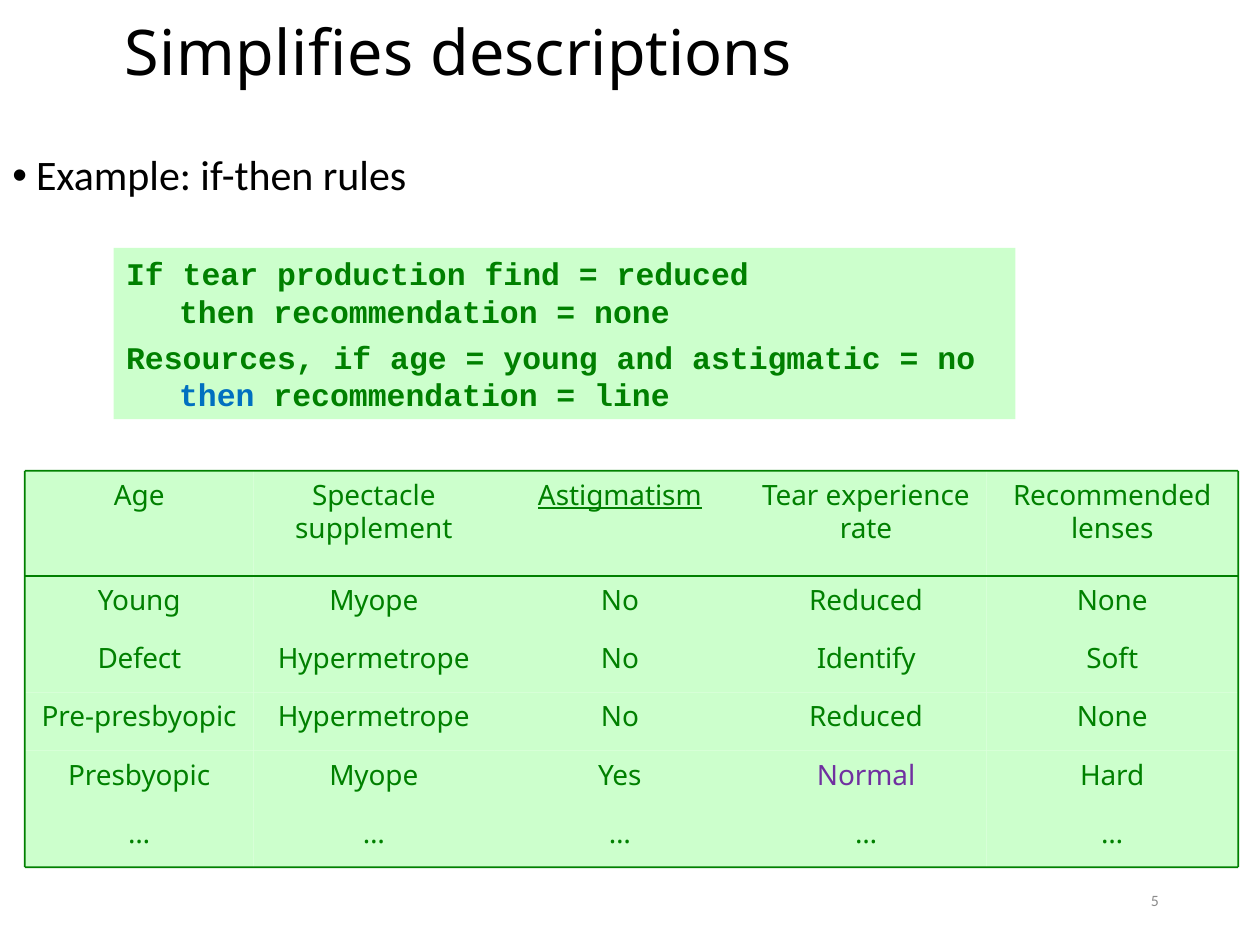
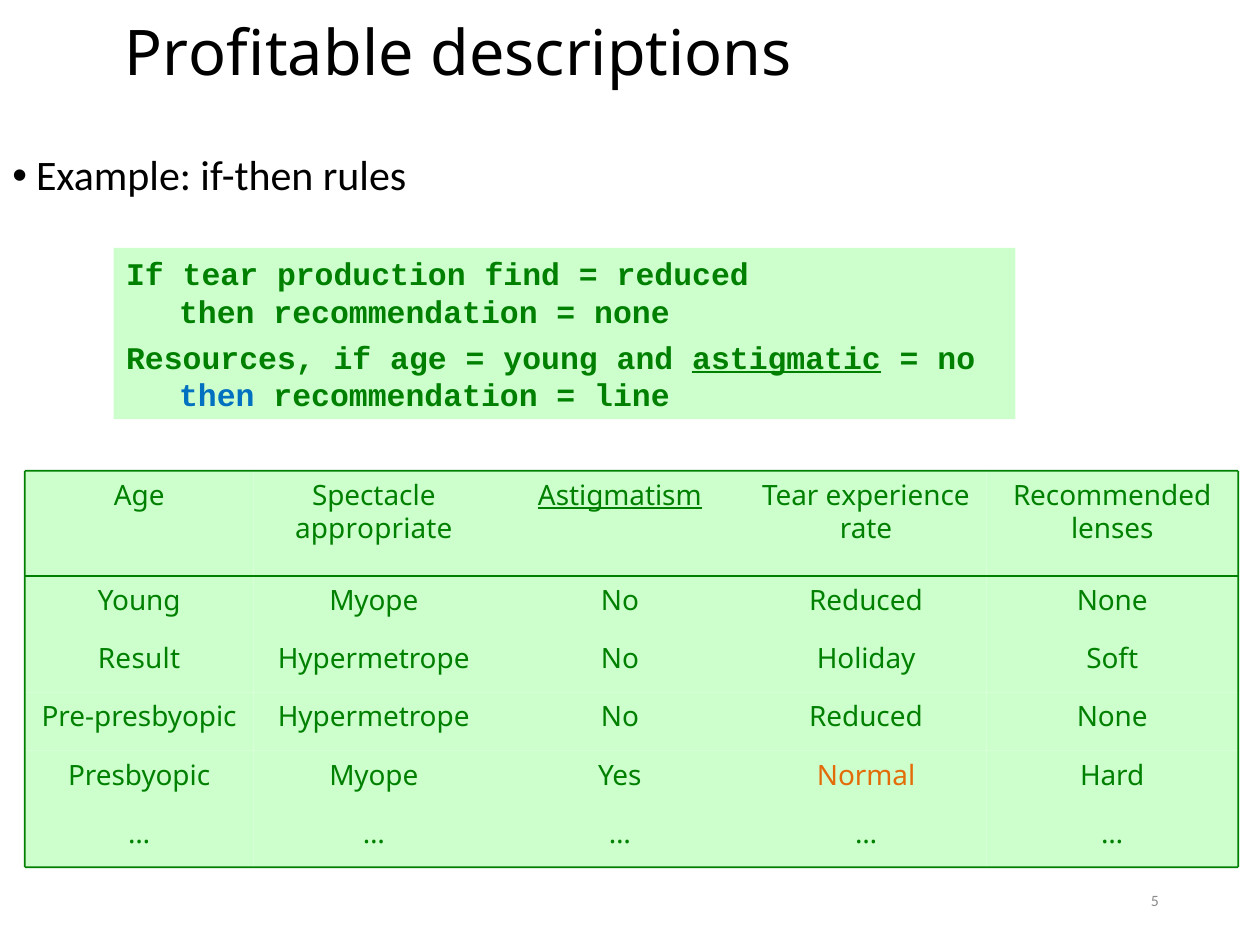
Simplifies: Simplifies -> Profitable
astigmatic underline: none -> present
supplement: supplement -> appropriate
Defect: Defect -> Result
Identify: Identify -> Holiday
Normal colour: purple -> orange
